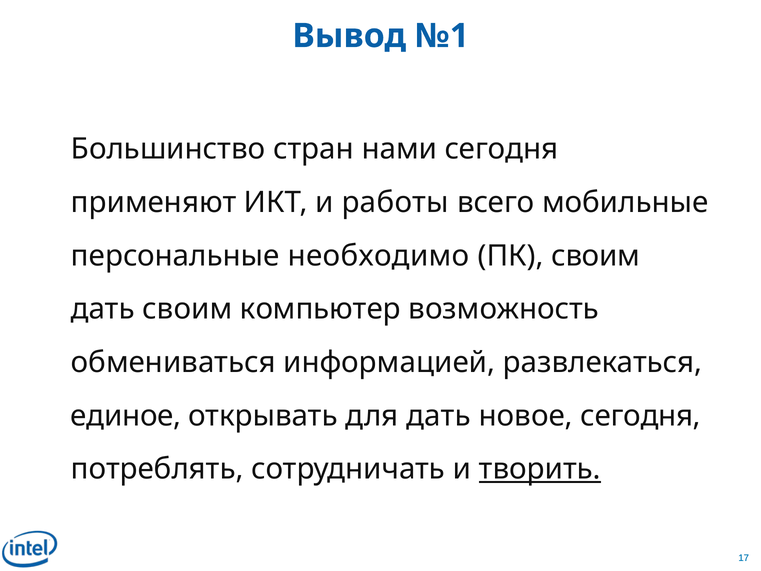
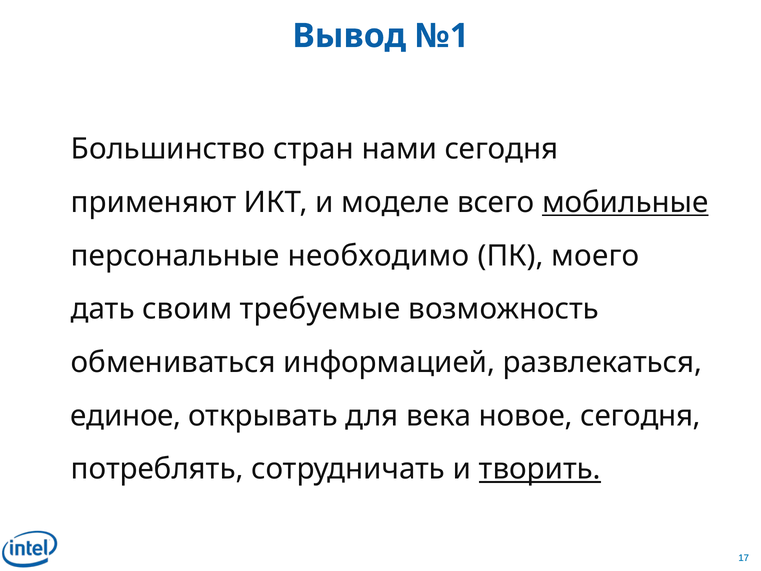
работы: работы -> моделе
мобильные underline: none -> present
ПК своим: своим -> моего
компьютер: компьютер -> требуемые
для дать: дать -> века
